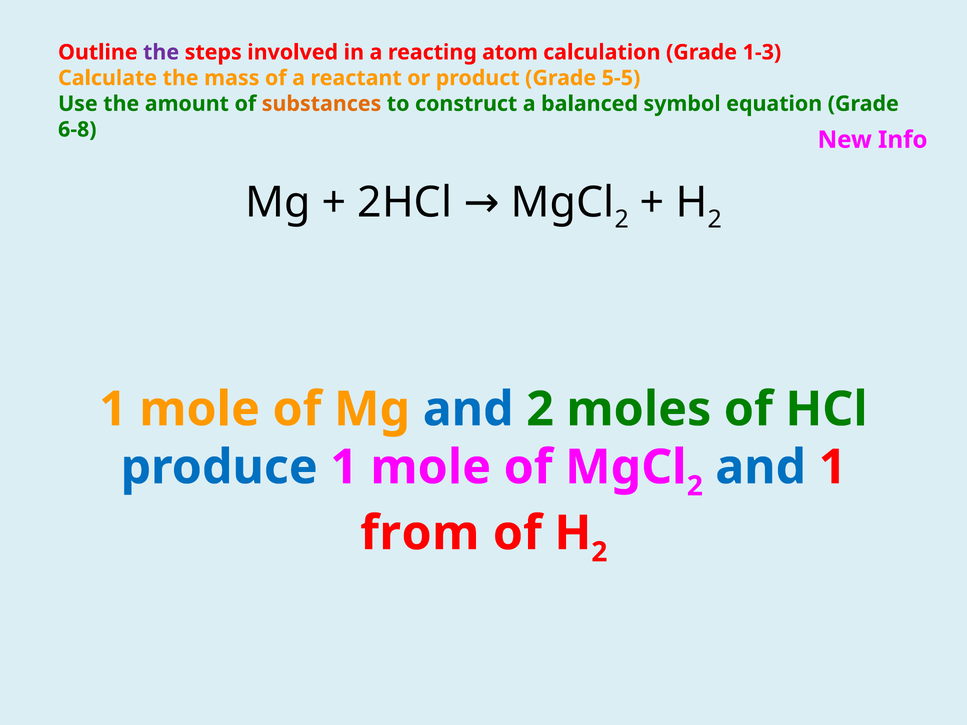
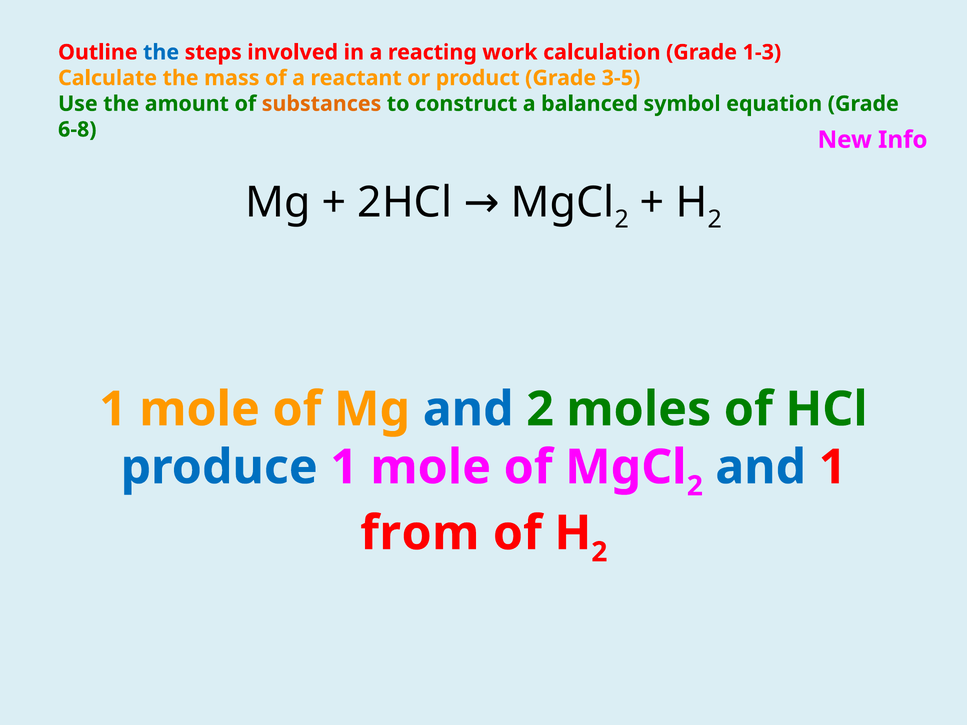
the at (161, 52) colour: purple -> blue
atom: atom -> work
5-5: 5-5 -> 3-5
